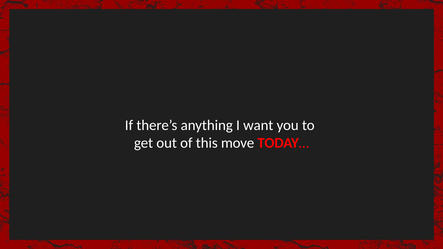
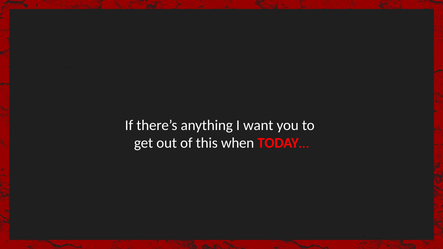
move: move -> when
